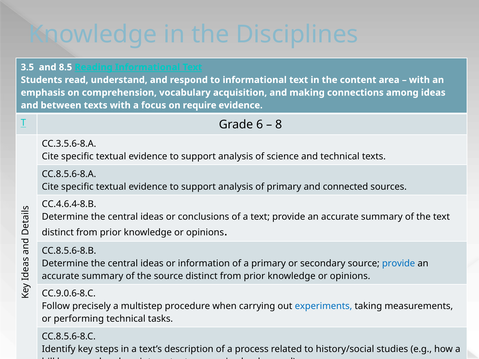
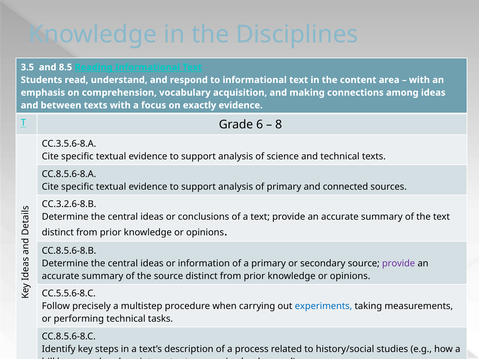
require: require -> exactly
CC.4.6.4-8.B: CC.4.6.4-8.B -> CC.3.2.6-8.B
provide at (399, 264) colour: blue -> purple
CC.9.0.6-8.C: CC.9.0.6-8.C -> CC.5.5.6-8.C
